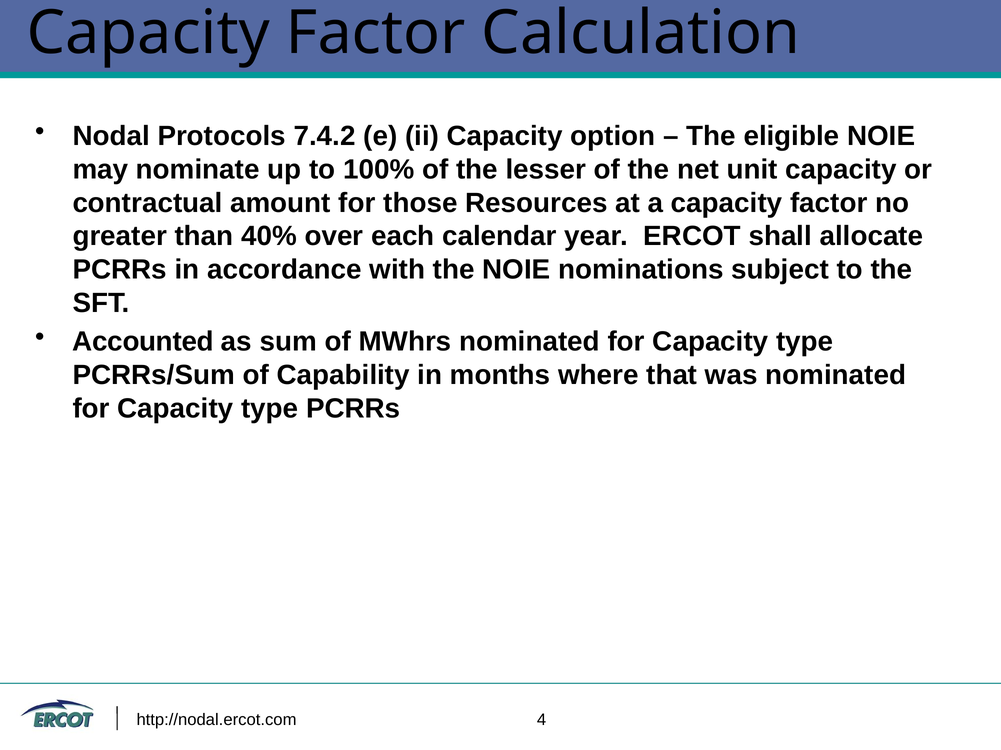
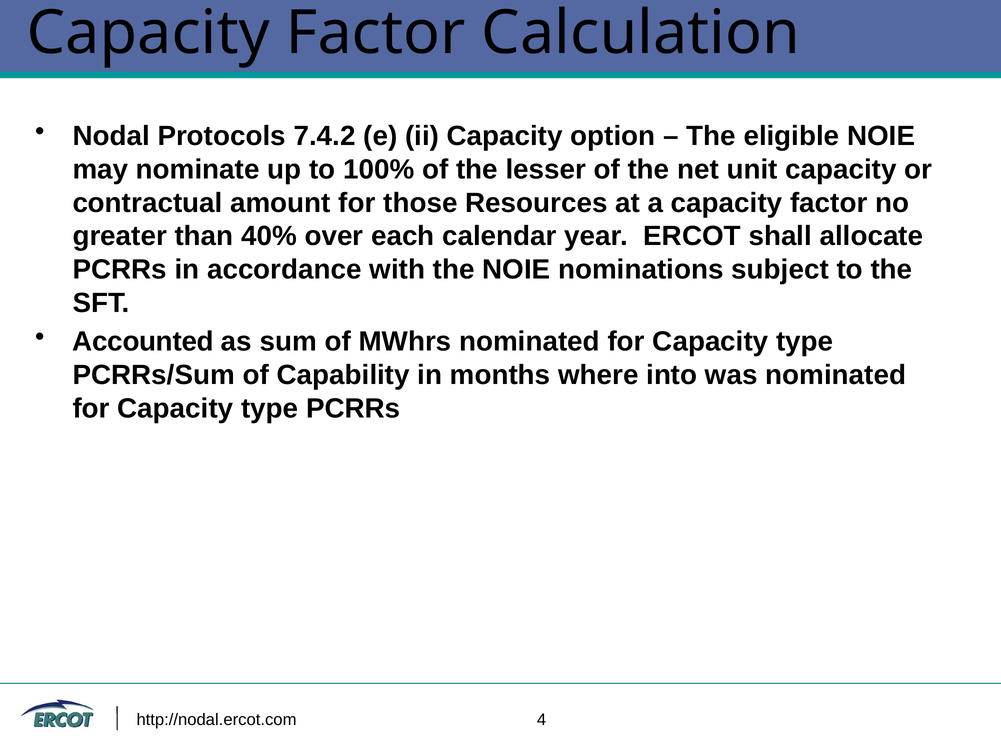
that: that -> into
